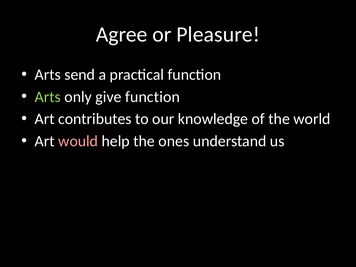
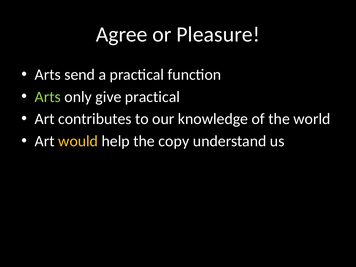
give function: function -> practical
would colour: pink -> yellow
ones: ones -> copy
